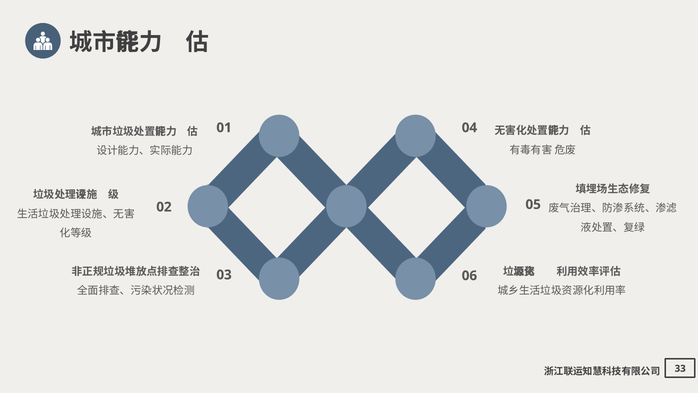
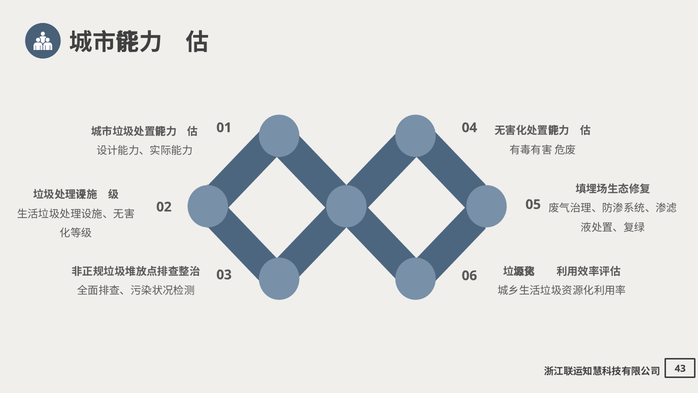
33: 33 -> 43
